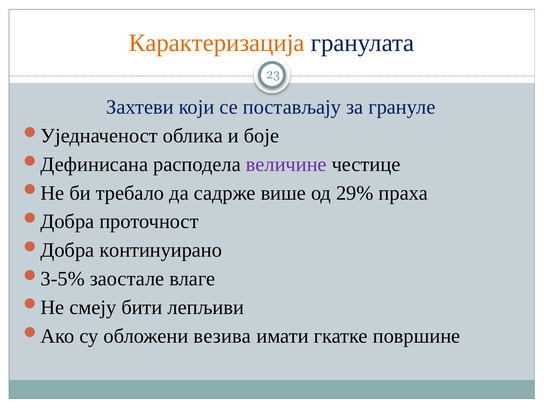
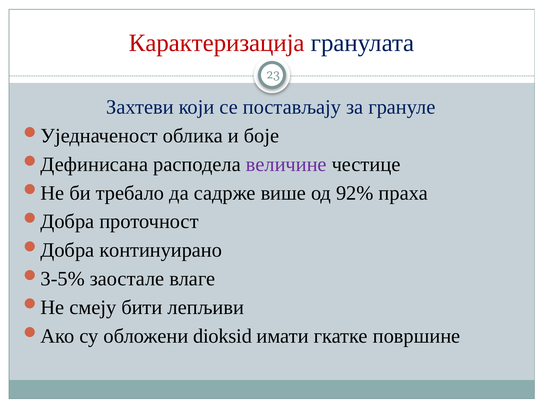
Карактеризација colour: orange -> red
29%: 29% -> 92%
везива: везива -> dioksid
